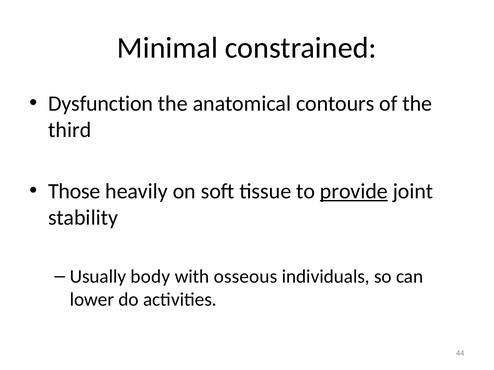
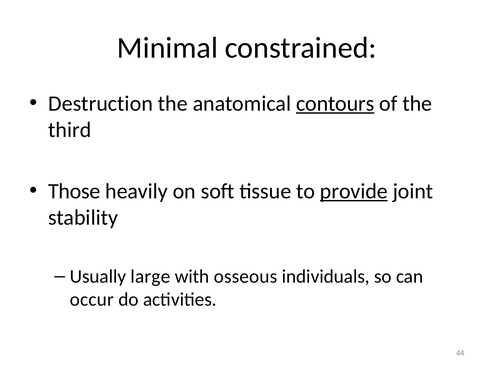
Dysfunction: Dysfunction -> Destruction
contours underline: none -> present
body: body -> large
lower: lower -> occur
